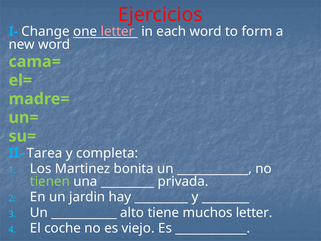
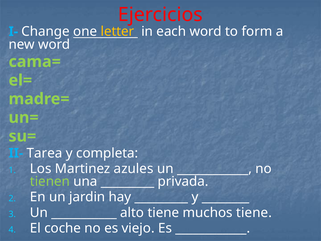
letter at (117, 32) colour: pink -> yellow
bonita: bonita -> azules
muchos letter: letter -> tiene
